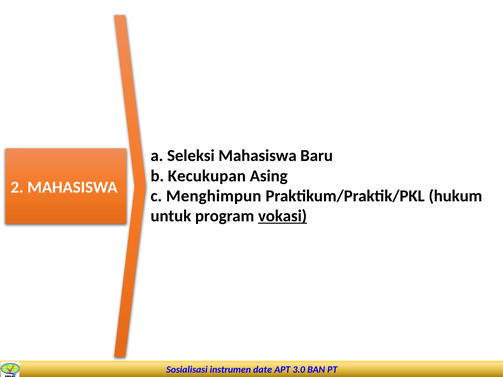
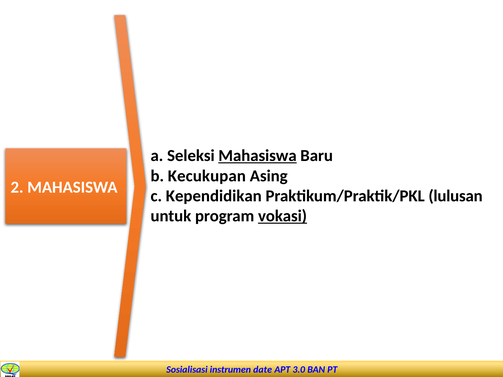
Mahasiswa at (258, 156) underline: none -> present
Menghimpun: Menghimpun -> Kependidikan
hukum: hukum -> lulusan
